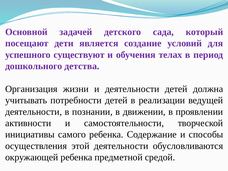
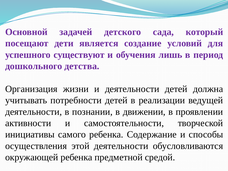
телах: телах -> лишь
